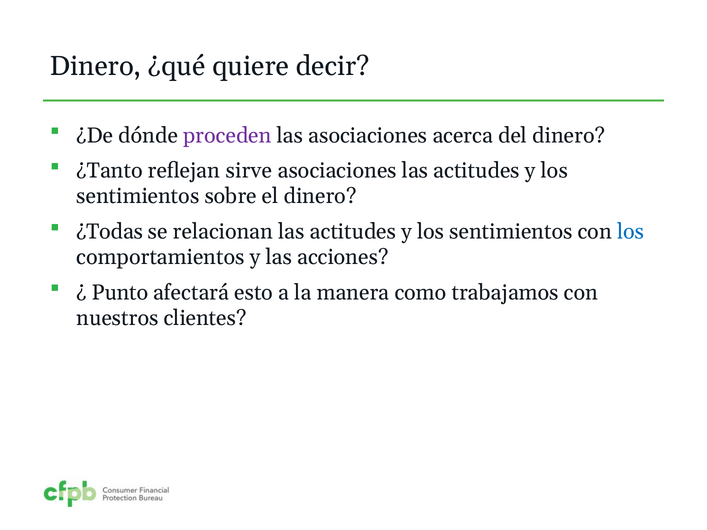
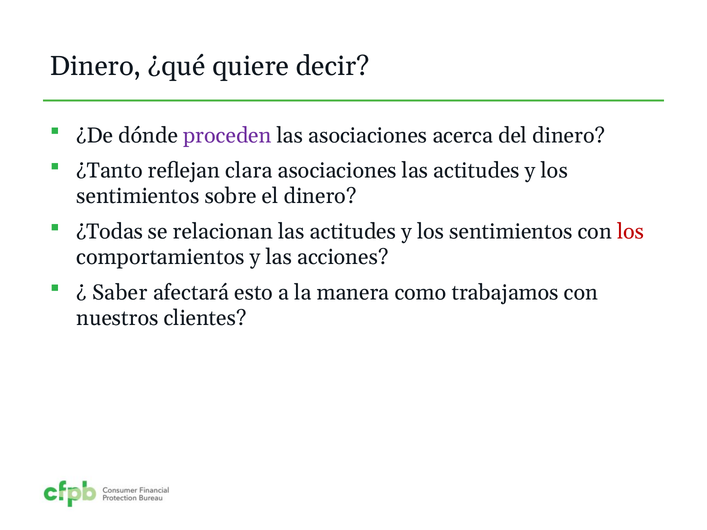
sirve: sirve -> clara
los at (631, 232) colour: blue -> red
Punto: Punto -> Saber
